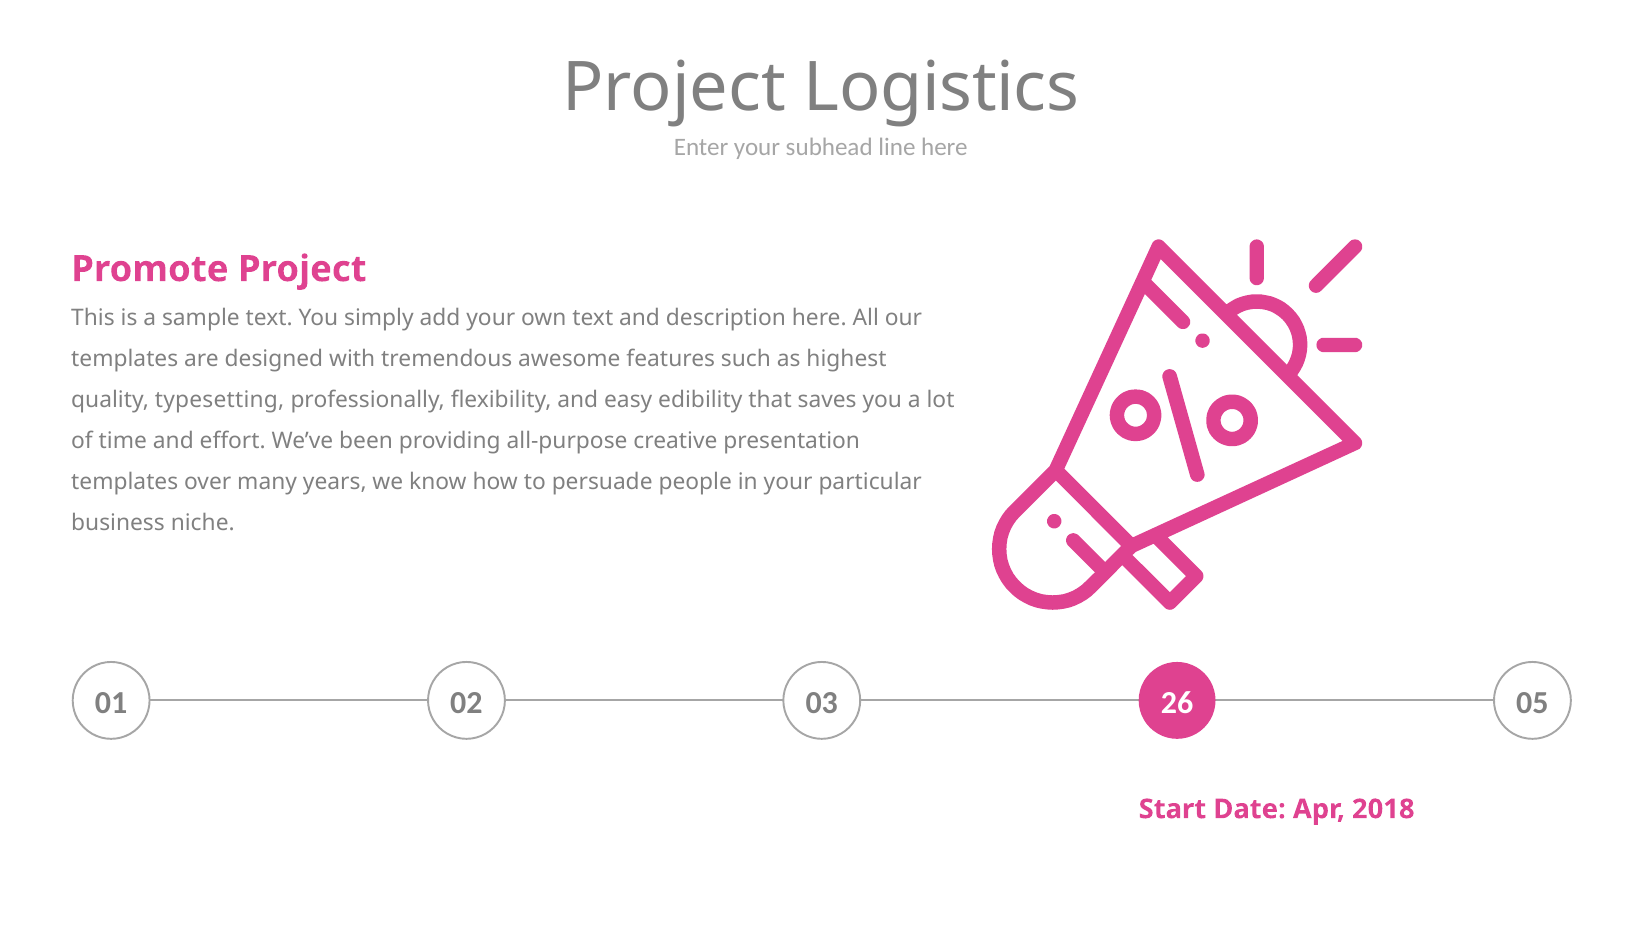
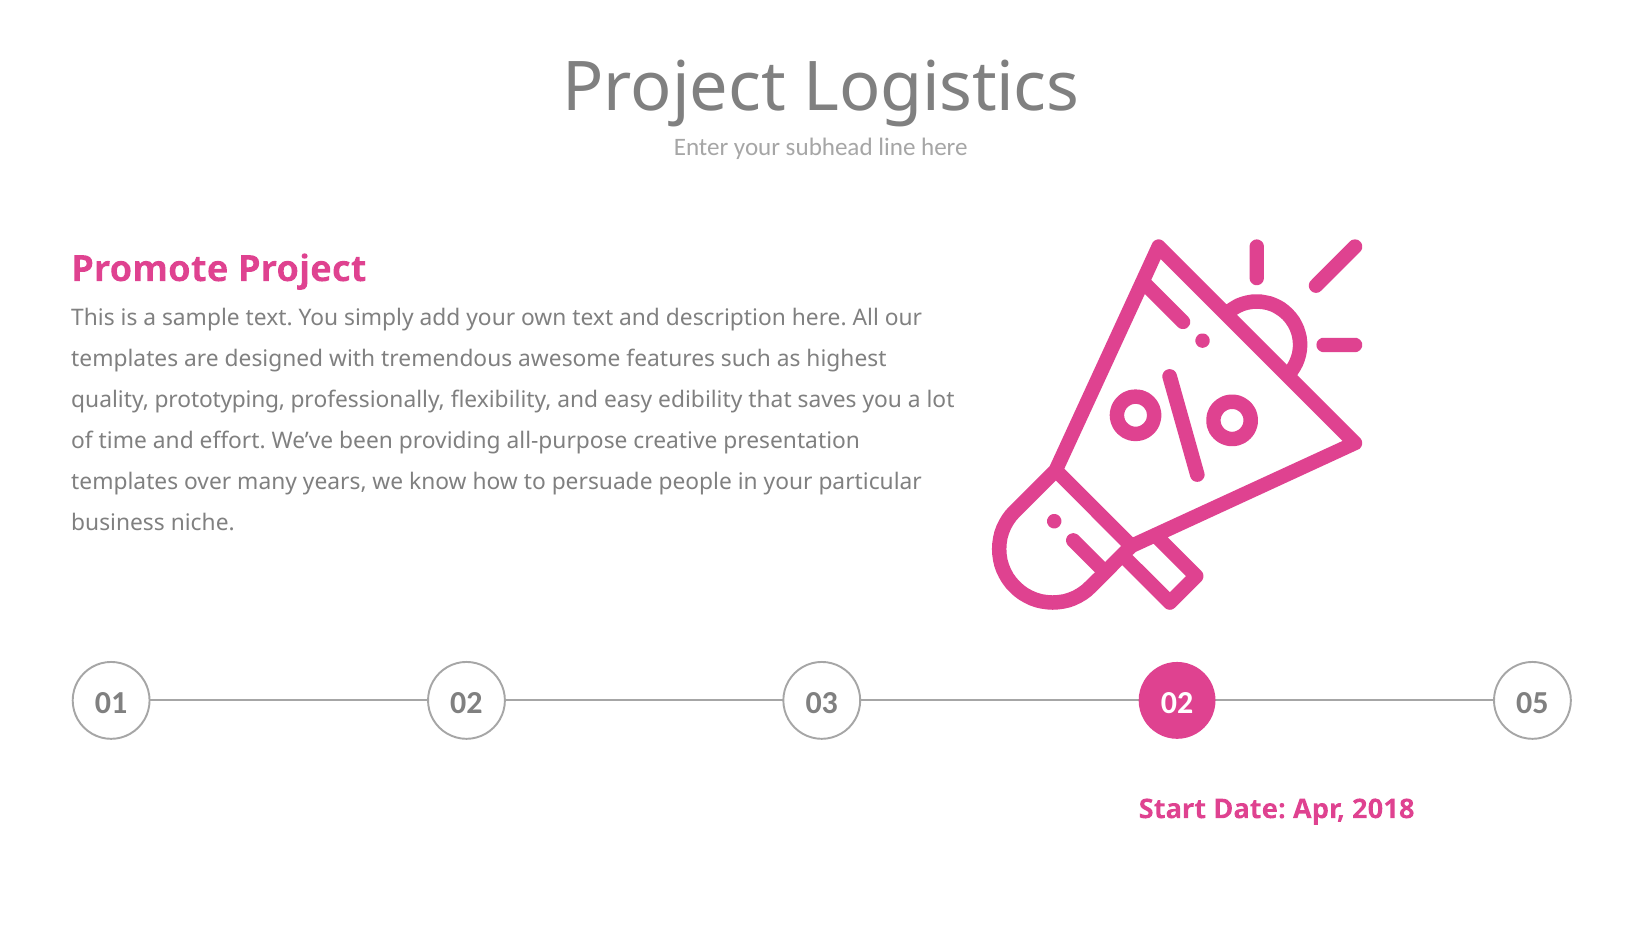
typesetting: typesetting -> prototyping
01 26: 26 -> 02
